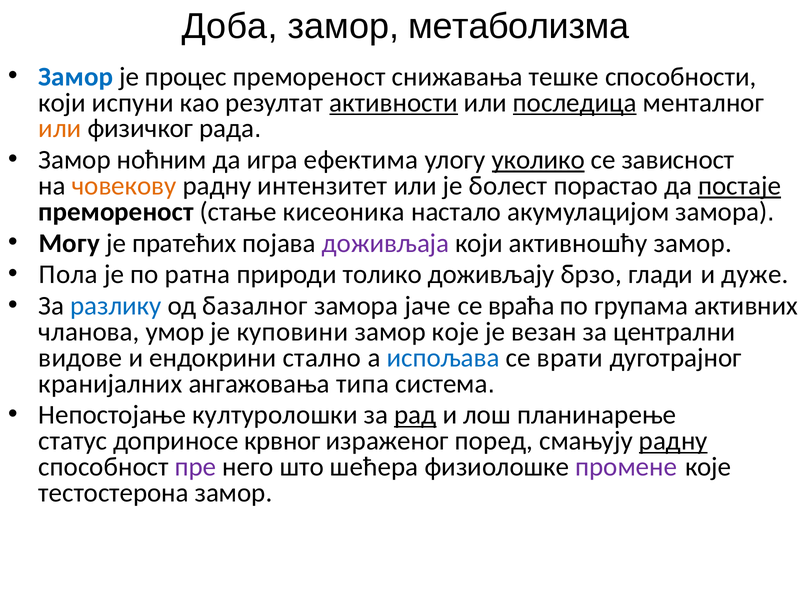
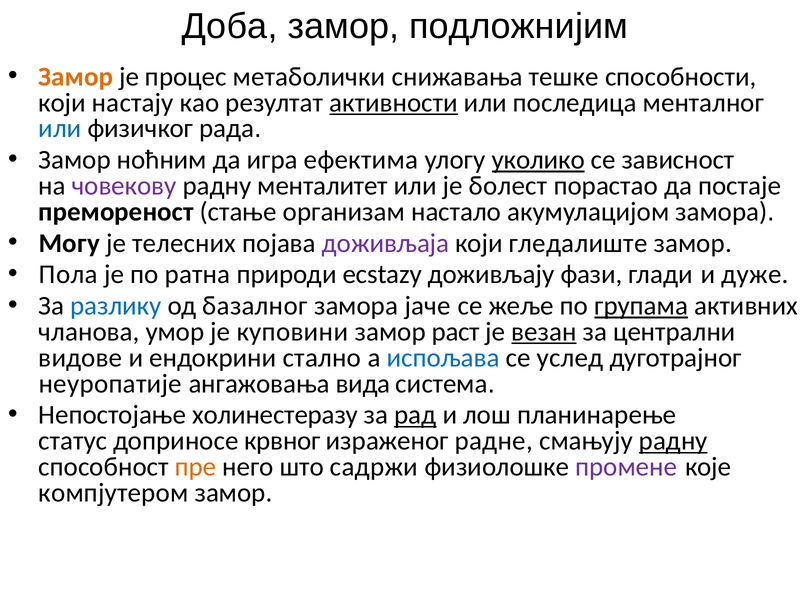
метаболизма: метаболизма -> подложнијим
Замор at (76, 77) colour: blue -> orange
процес премореност: премореност -> метаболички
испуни: испуни -> настају
последица underline: present -> none
или at (60, 128) colour: orange -> blue
човекову colour: orange -> purple
интензитет: интензитет -> менталитет
постаје underline: present -> none
кисеоника: кисеоника -> организам
пратећих: пратећих -> телесних
активношћу: активношћу -> гледалиште
толико: толико -> ecstazy
брзо: брзо -> фази
враћа: враћа -> жеље
групама underline: none -> present
замор које: које -> раст
везан underline: none -> present
врати: врати -> услед
кранијалних: кранијалних -> неуропатије
типа: типа -> вида
културолошки: културолошки -> холинестеразу
поред: поред -> радне
пре colour: purple -> orange
шећера: шећера -> садржи
тестостерона: тестостерона -> компјутером
